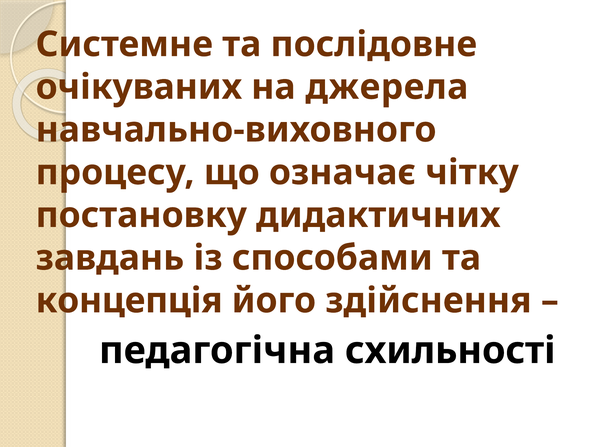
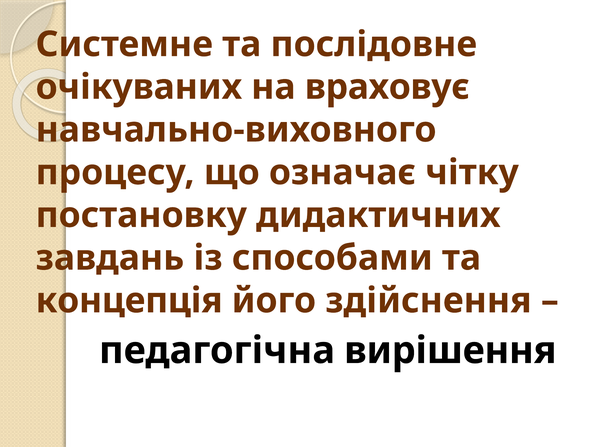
джерела: джерела -> враховує
схильності: схильності -> вирішення
